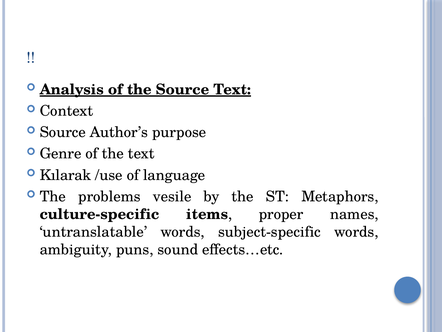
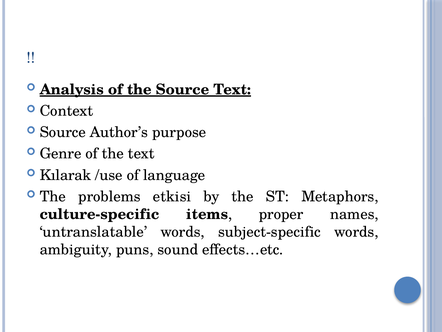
vesile: vesile -> etkisi
